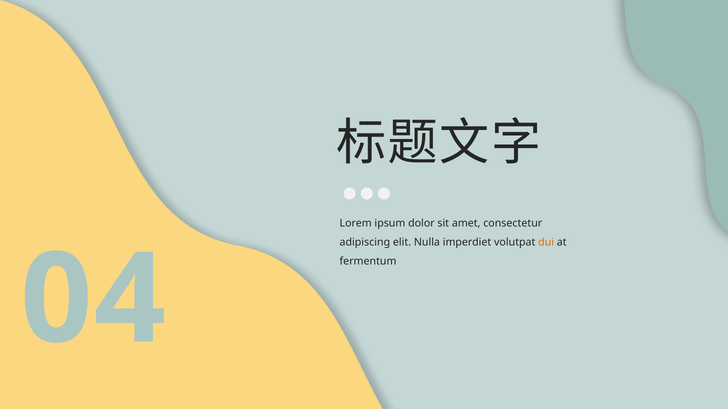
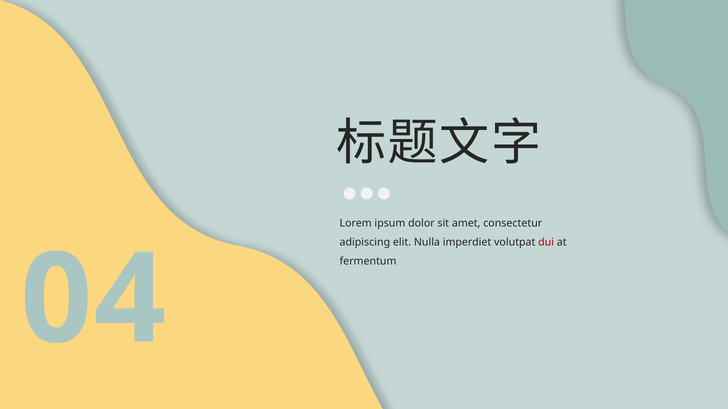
dui colour: orange -> red
